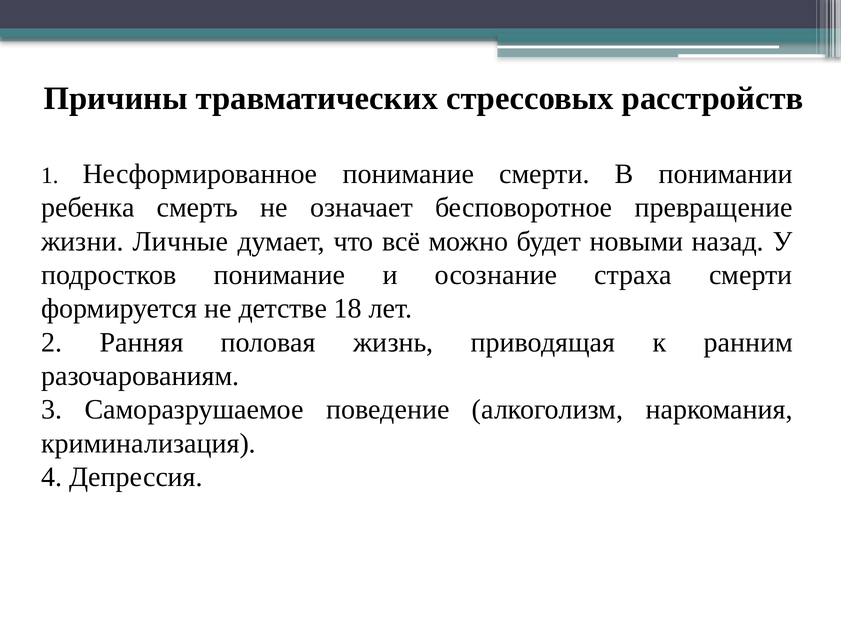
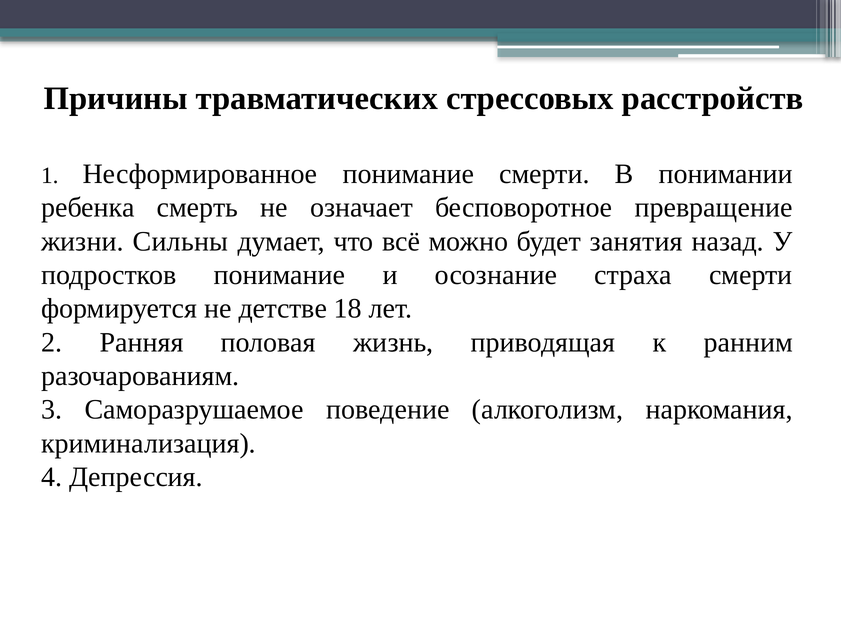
Личные: Личные -> Сильны
новыми: новыми -> занятия
